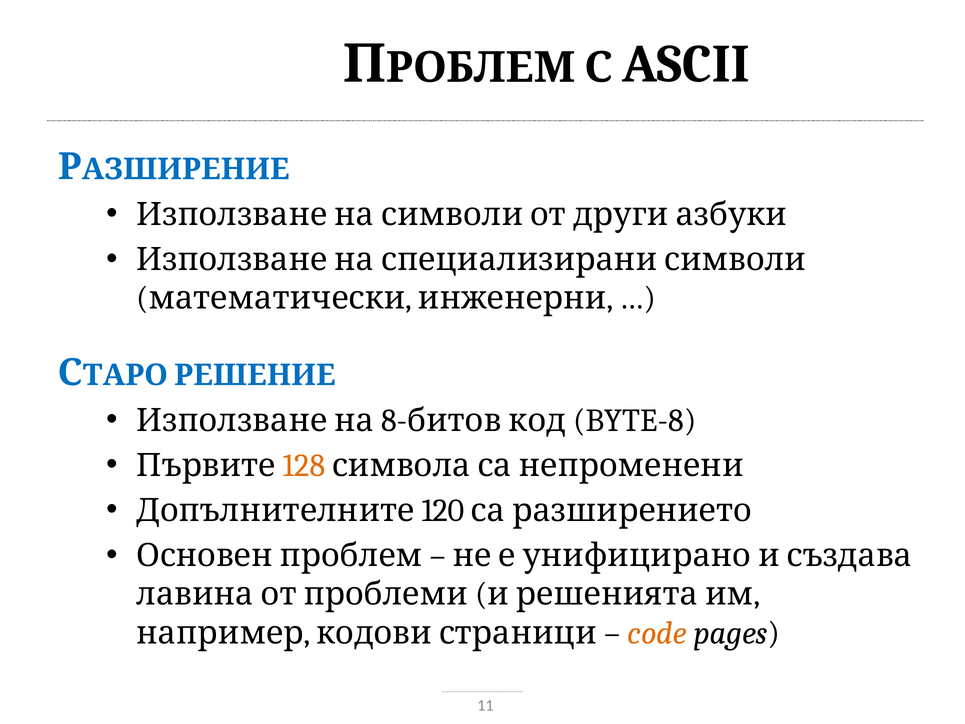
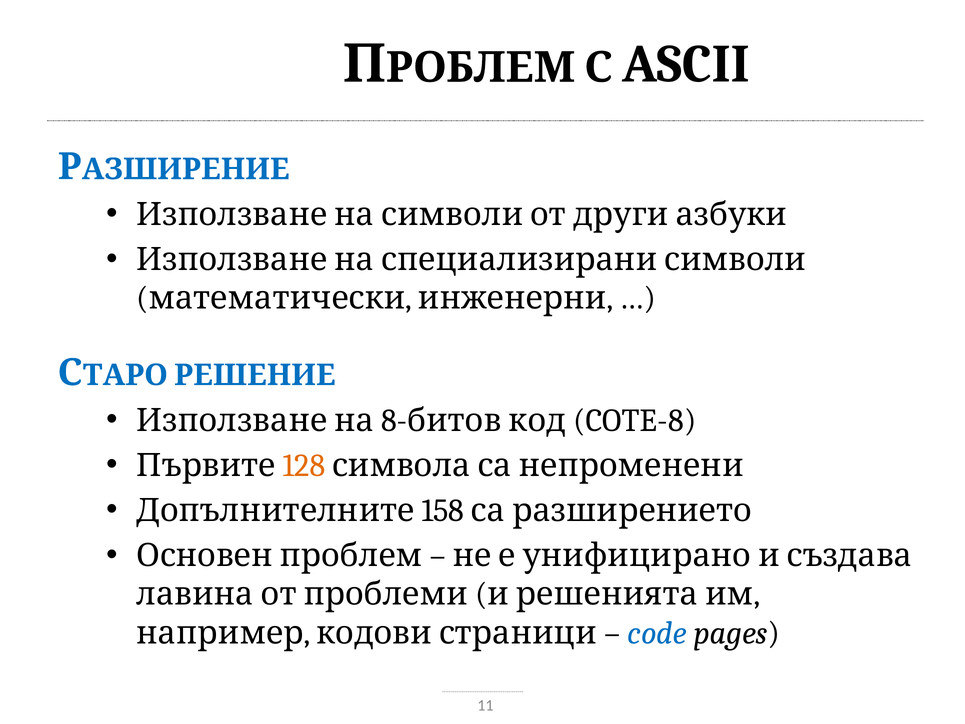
BYTE-8: BYTE-8 -> COTE-8
120: 120 -> 158
code colour: orange -> blue
